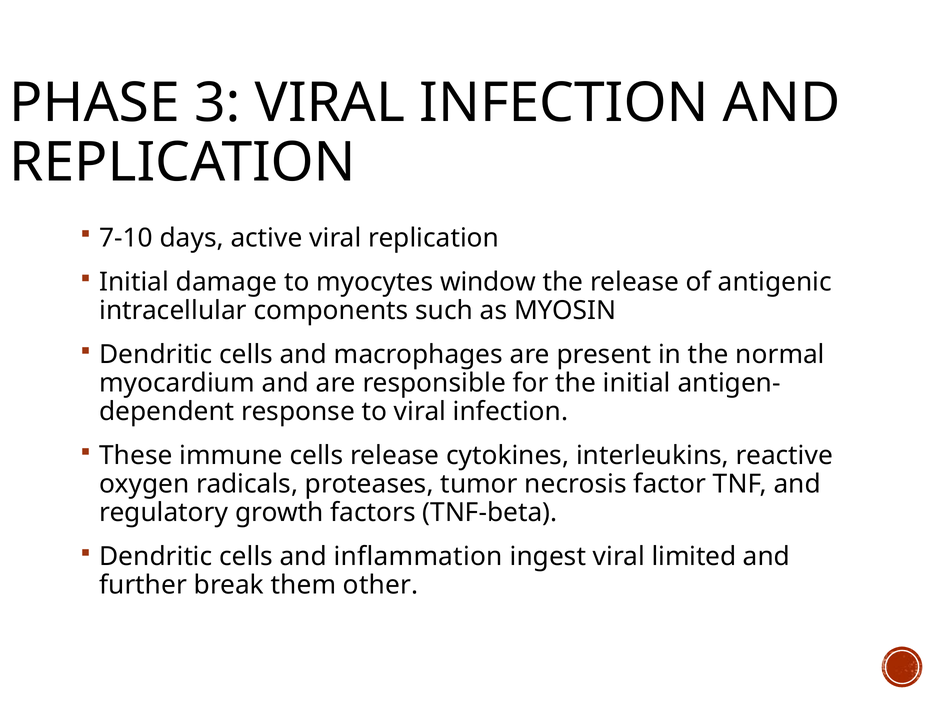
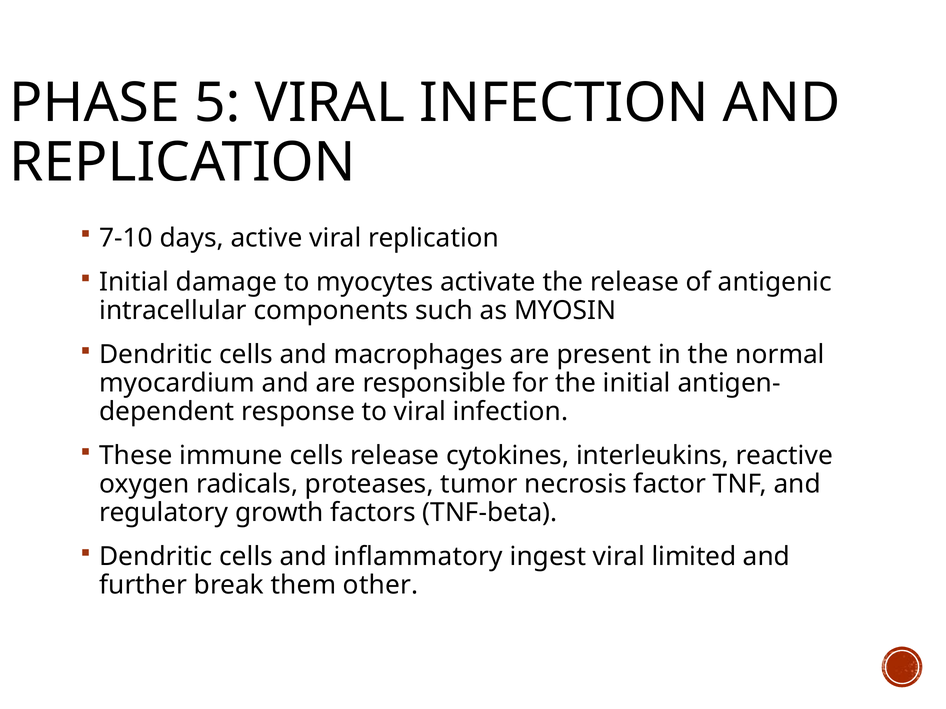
3: 3 -> 5
window: window -> activate
inflammation: inflammation -> inflammatory
